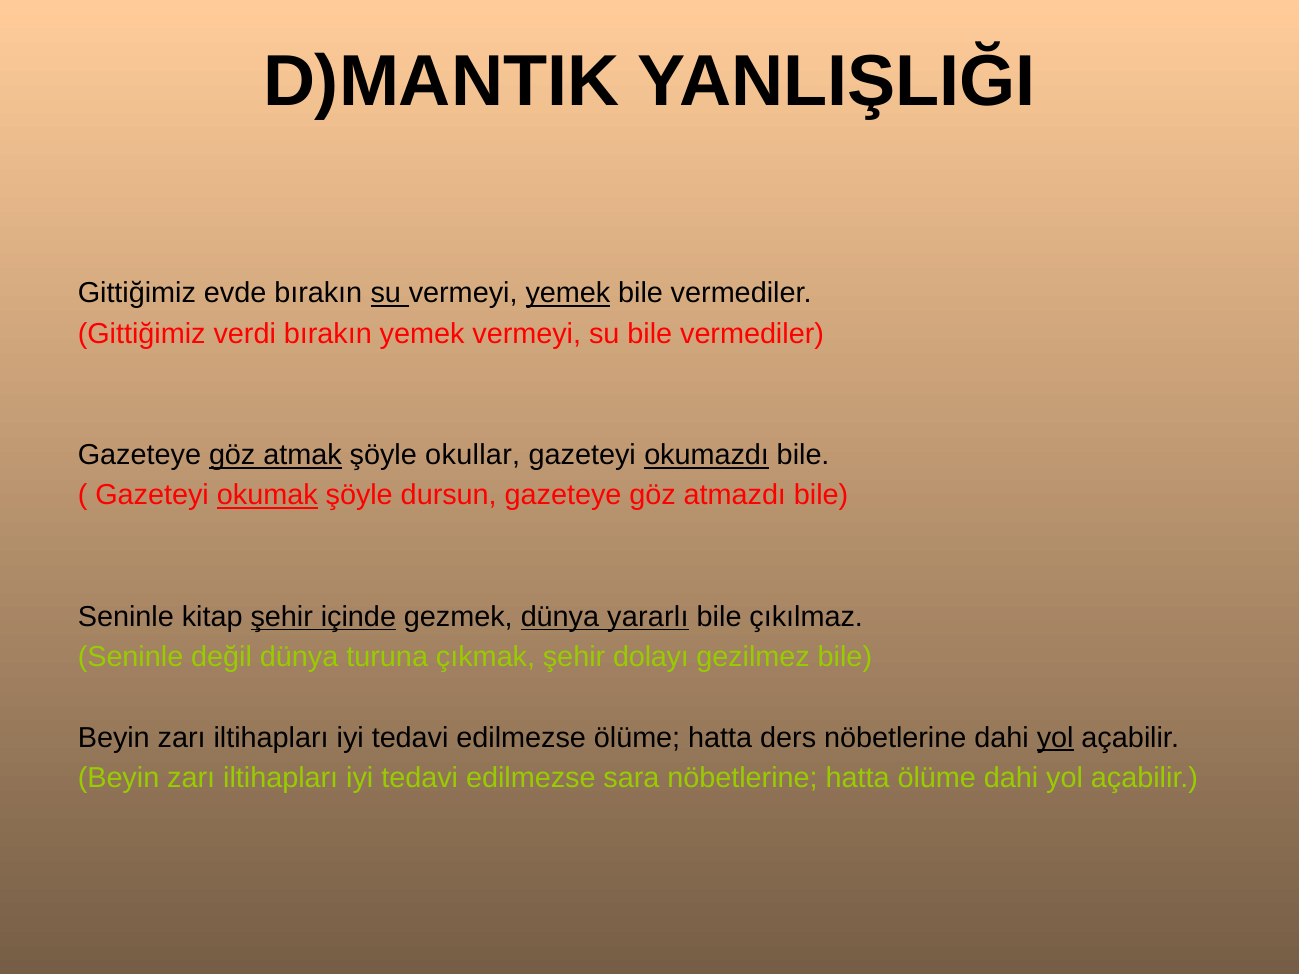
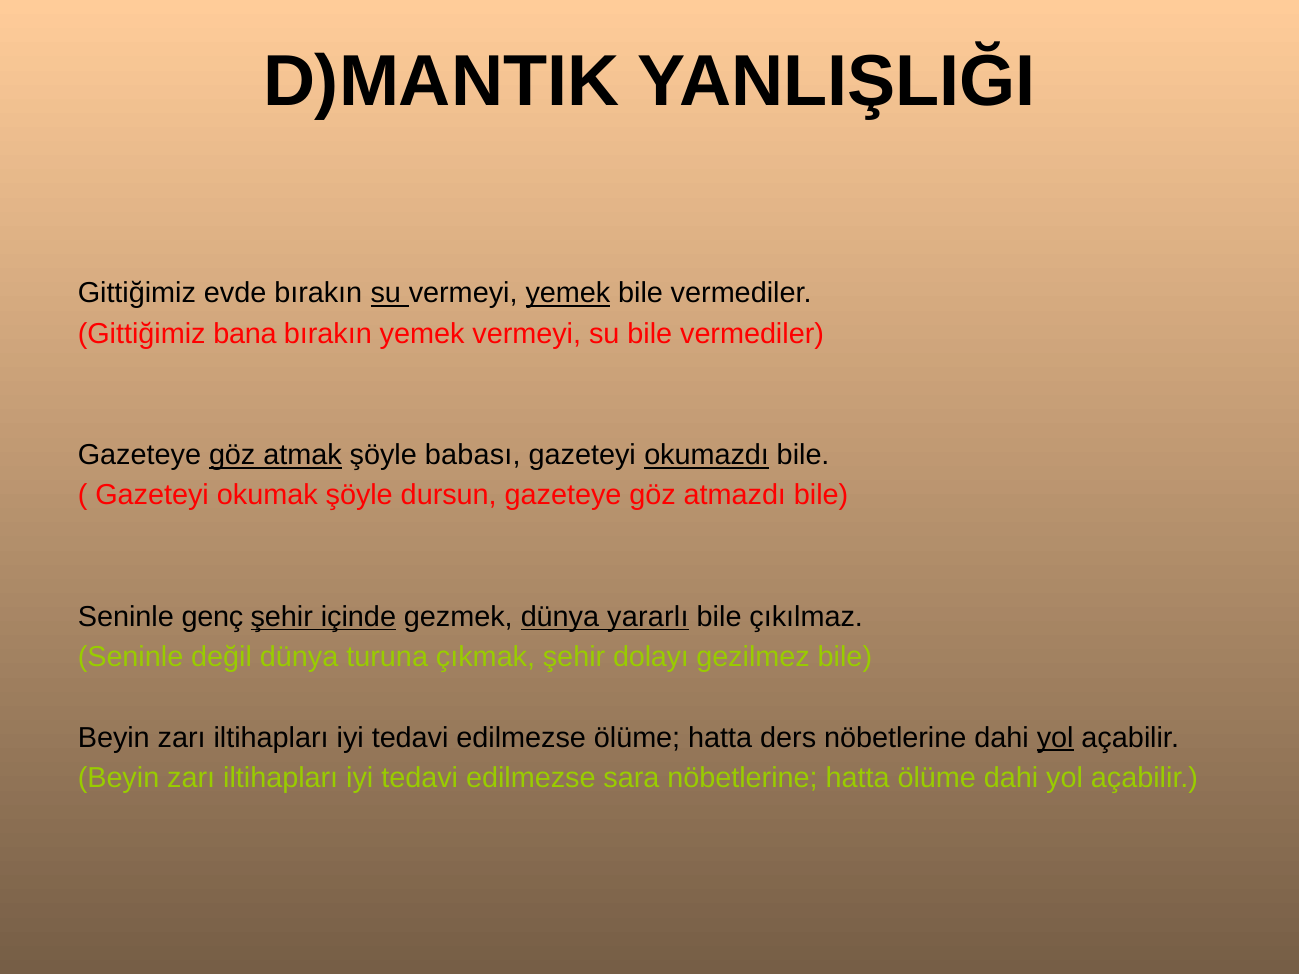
verdi: verdi -> bana
okullar: okullar -> babası
okumak underline: present -> none
kitap: kitap -> genç
